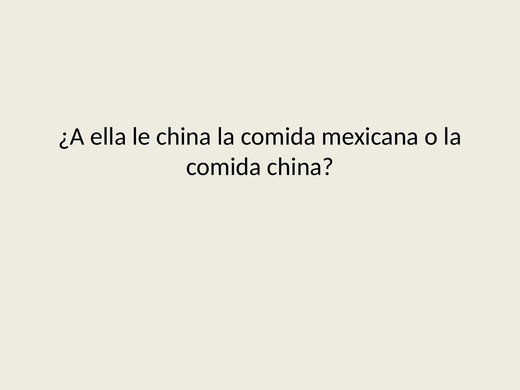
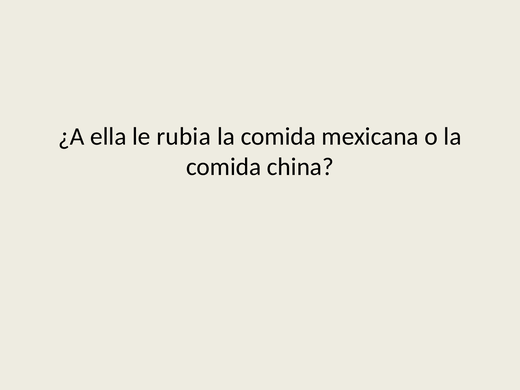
le china: china -> rubia
